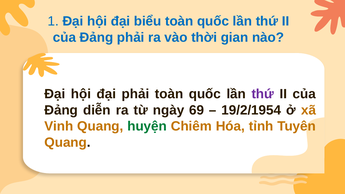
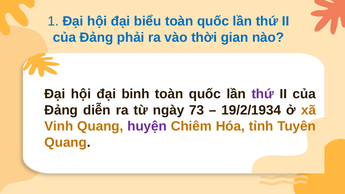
đại phải: phải -> binh
69: 69 -> 73
19/2/1954: 19/2/1954 -> 19/2/1934
huyện colour: green -> purple
